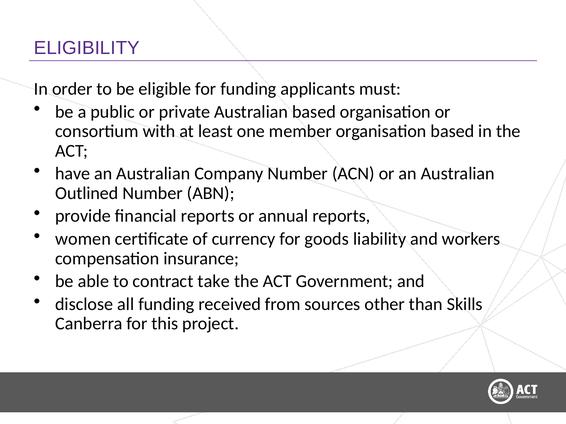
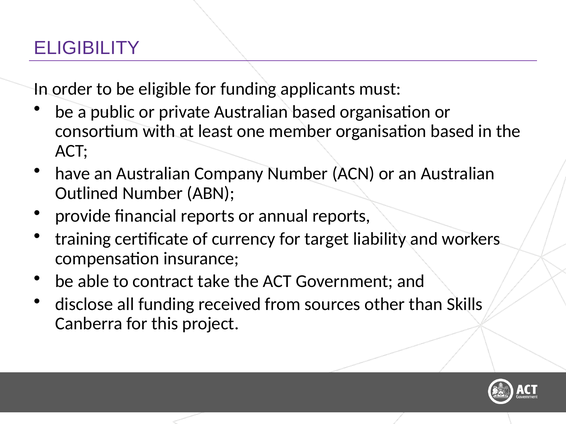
women: women -> training
goods: goods -> target
